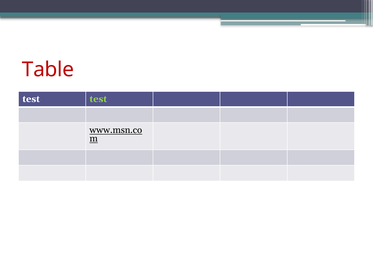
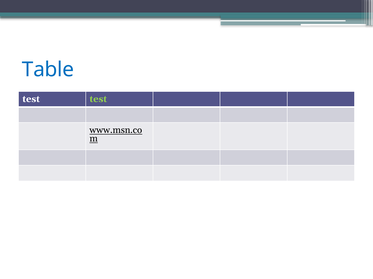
Table colour: red -> blue
